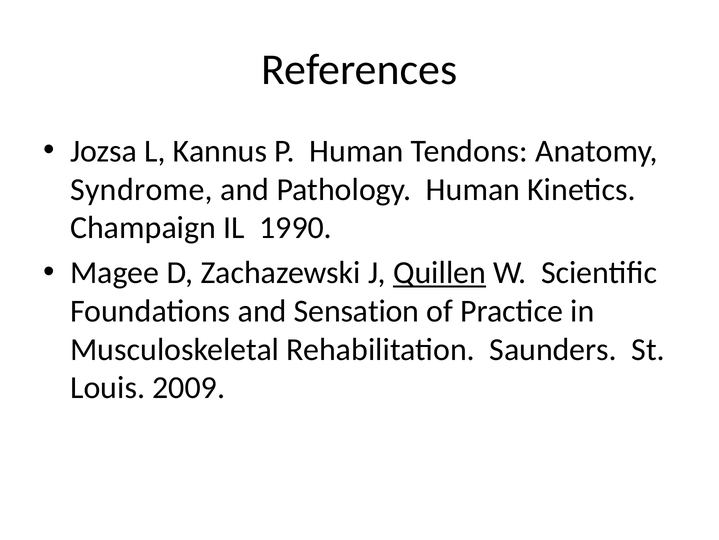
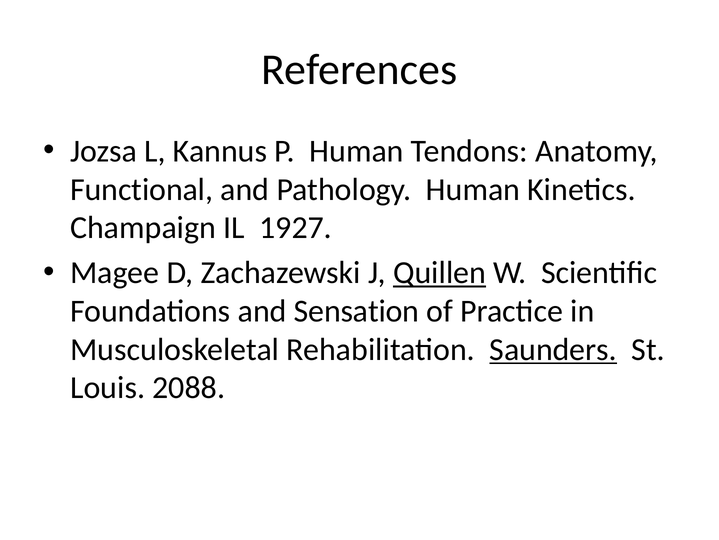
Syndrome: Syndrome -> Functional
1990: 1990 -> 1927
Saunders underline: none -> present
2009: 2009 -> 2088
